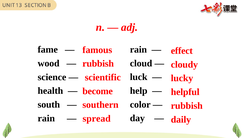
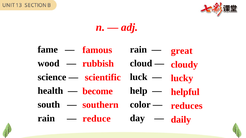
effect: effect -> great
rubbish at (187, 106): rubbish -> reduces
spread: spread -> reduce
